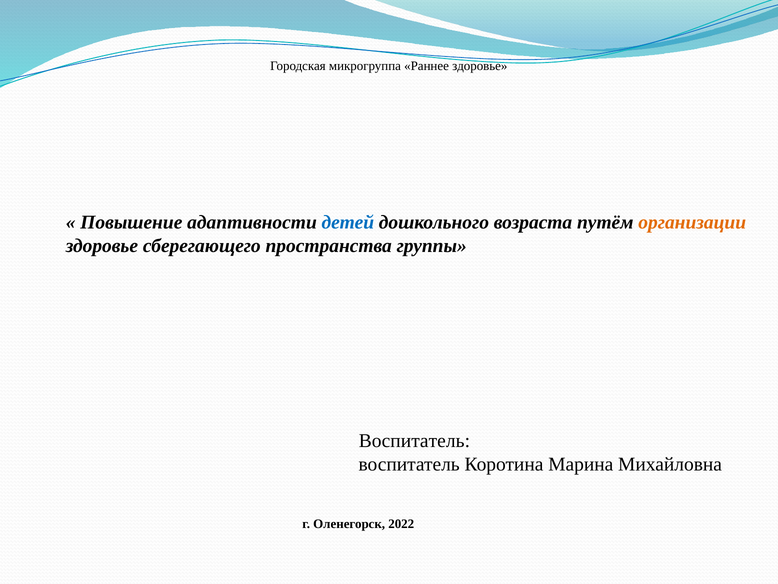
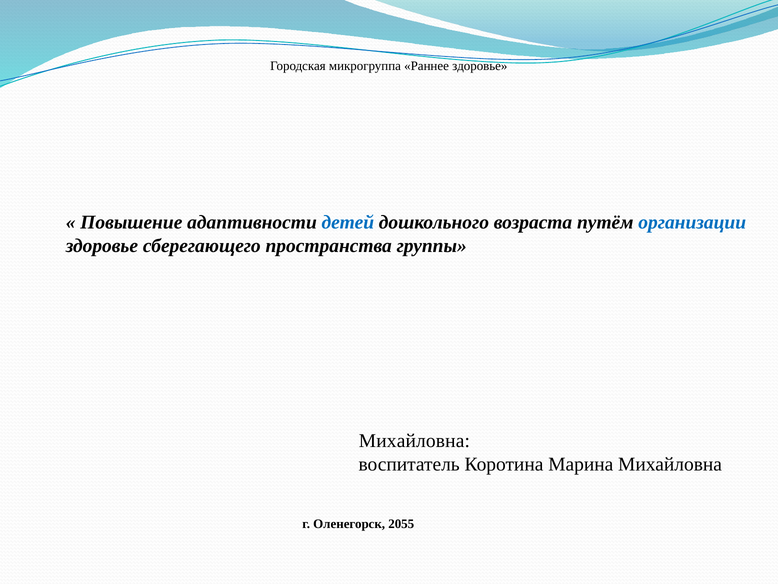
организации colour: orange -> blue
Воспитатель at (414, 440): Воспитатель -> Михайловна
2022: 2022 -> 2055
